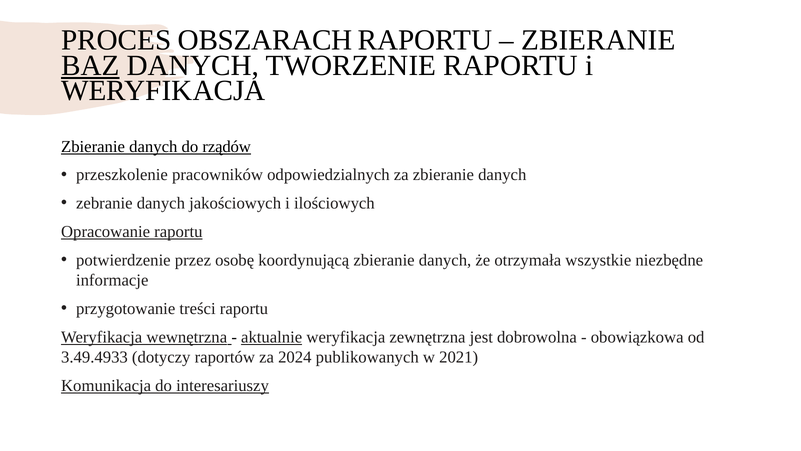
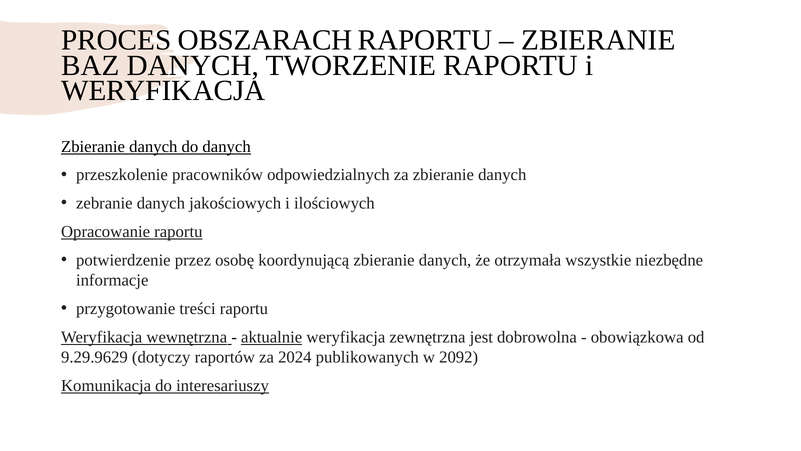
BAZ underline: present -> none
do rządów: rządów -> danych
3.49.4933: 3.49.4933 -> 9.29.9629
2021: 2021 -> 2092
